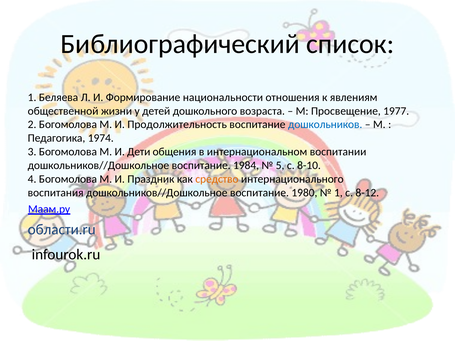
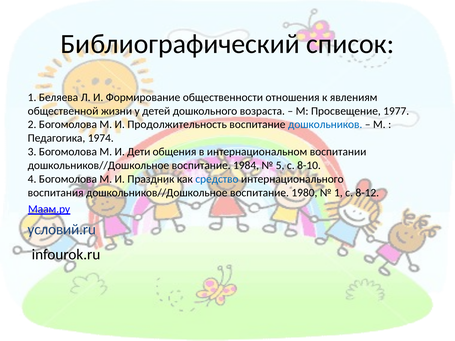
национальности: национальности -> общественности
средство colour: orange -> blue
области.ru: области.ru -> условий.ru
